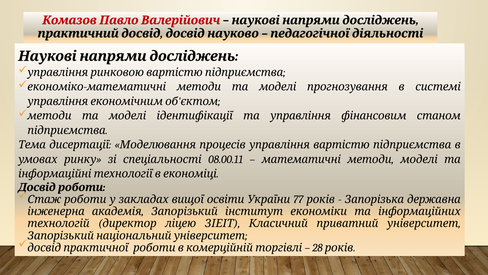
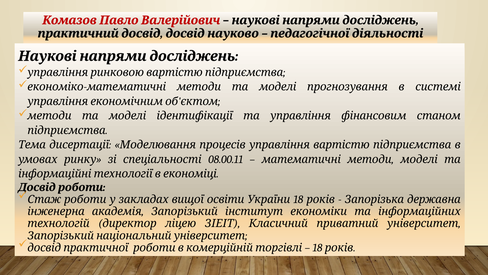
77 at (298, 199): 77 -> 18
28 at (318, 247): 28 -> 18
